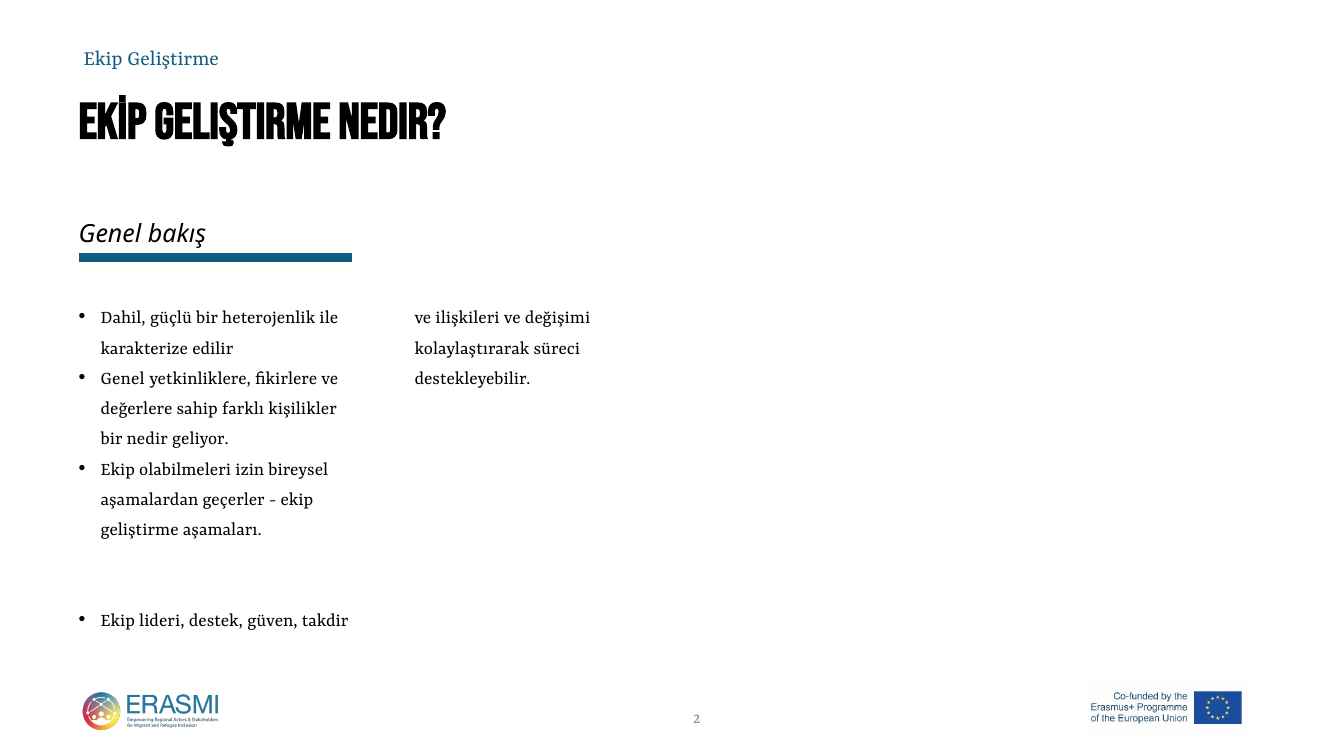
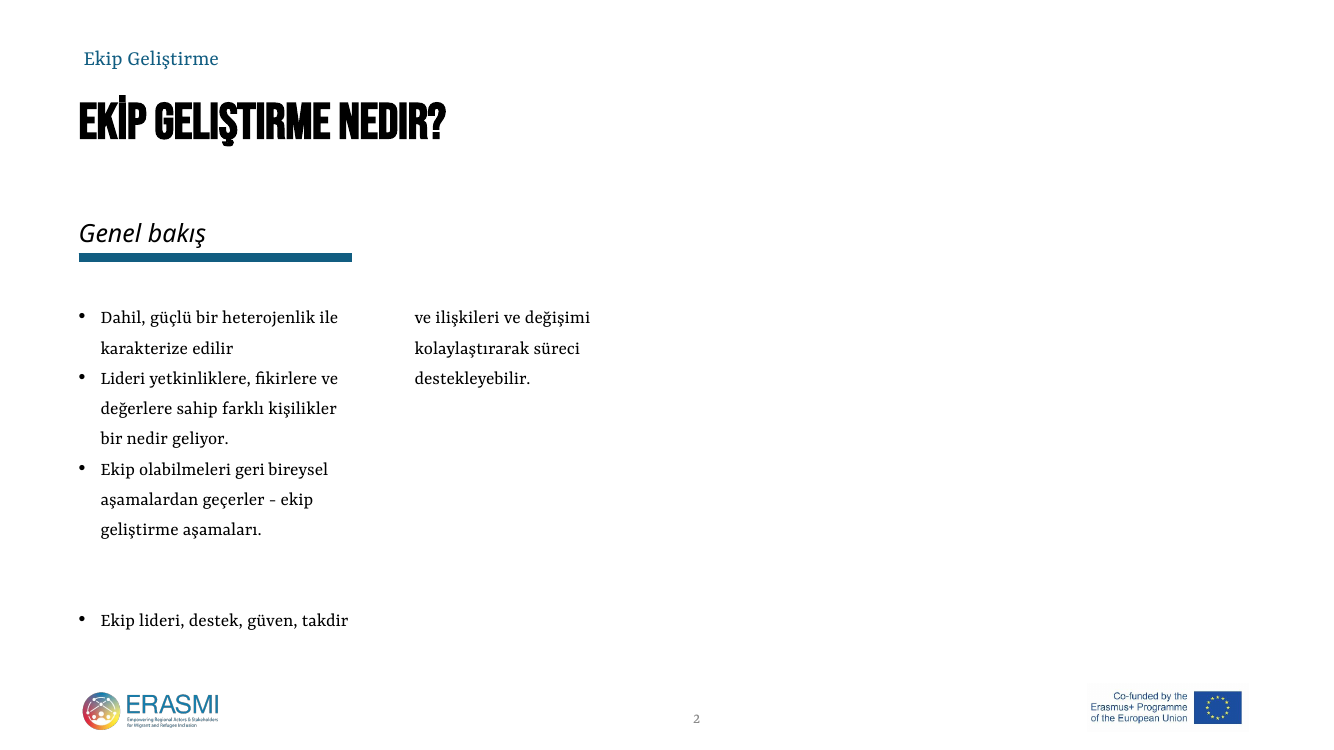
Genel at (123, 378): Genel -> Lideri
izin: izin -> geri
